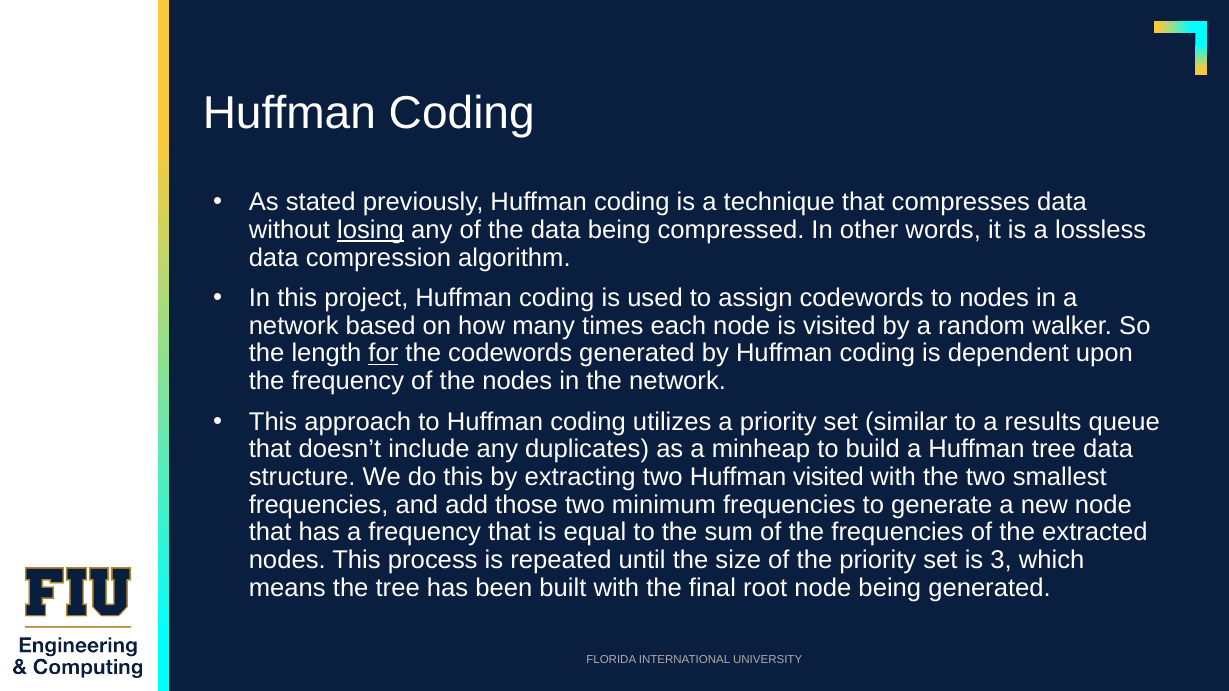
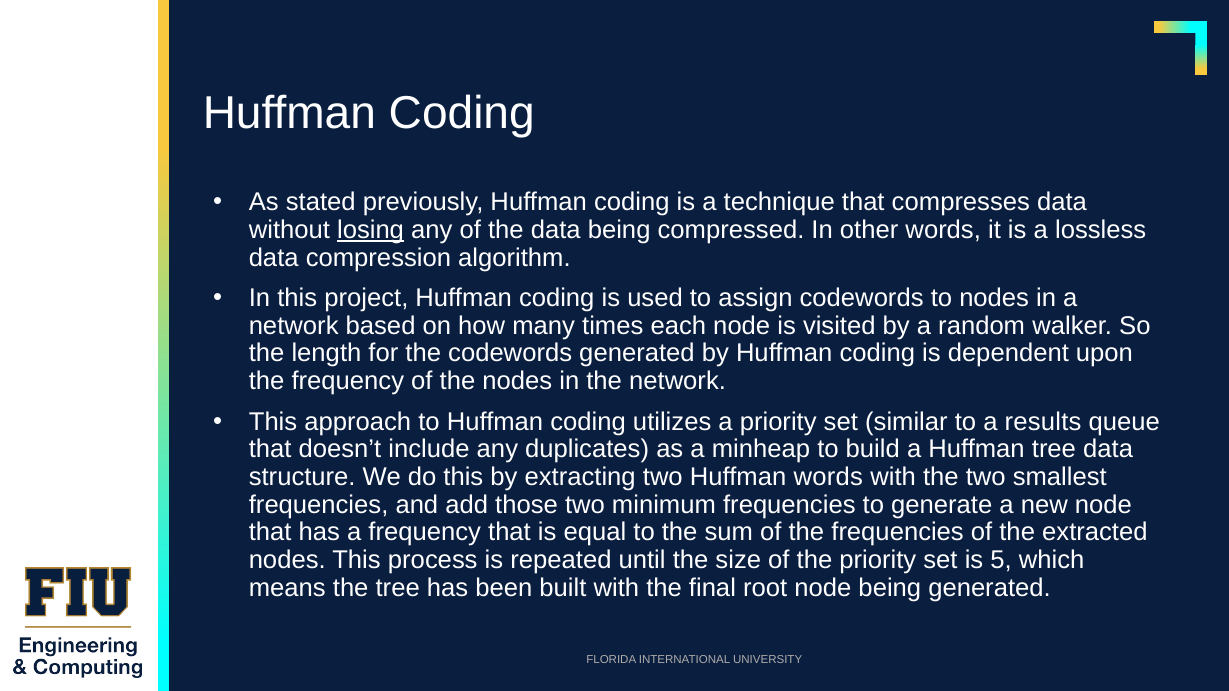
for underline: present -> none
Huffman visited: visited -> words
3: 3 -> 5
